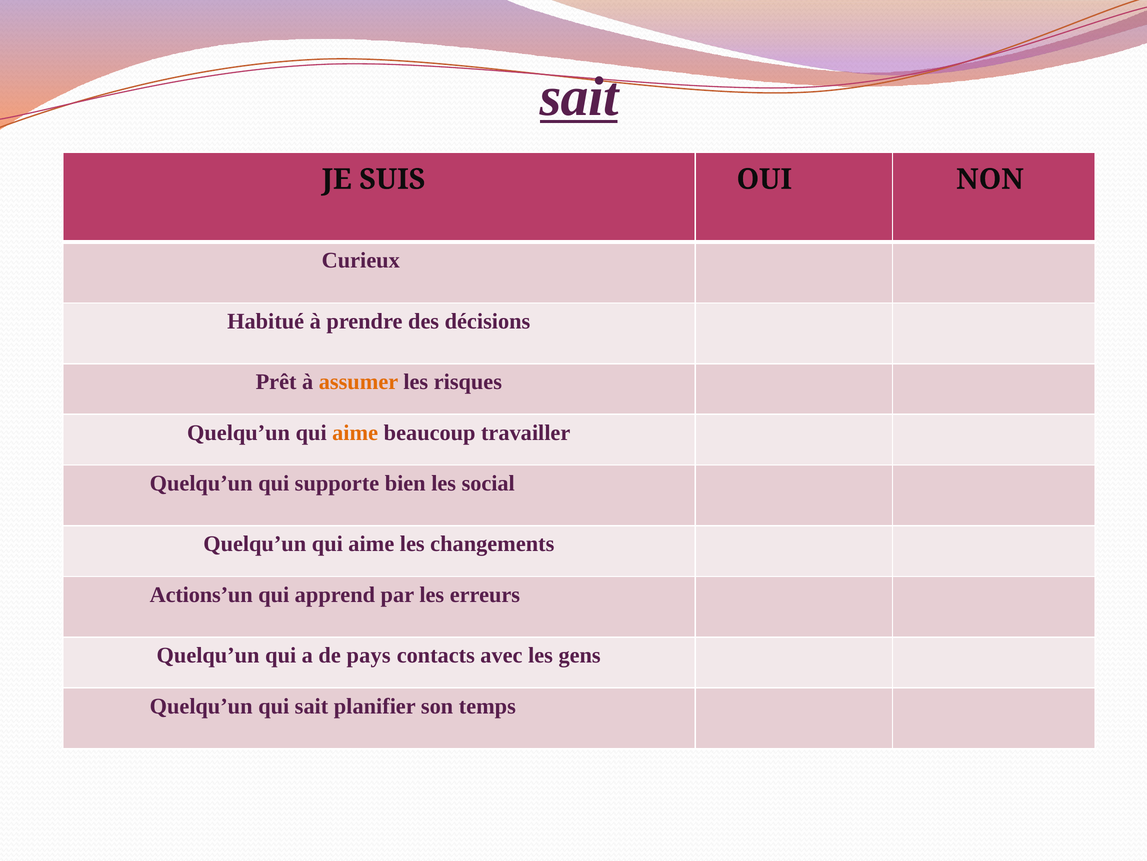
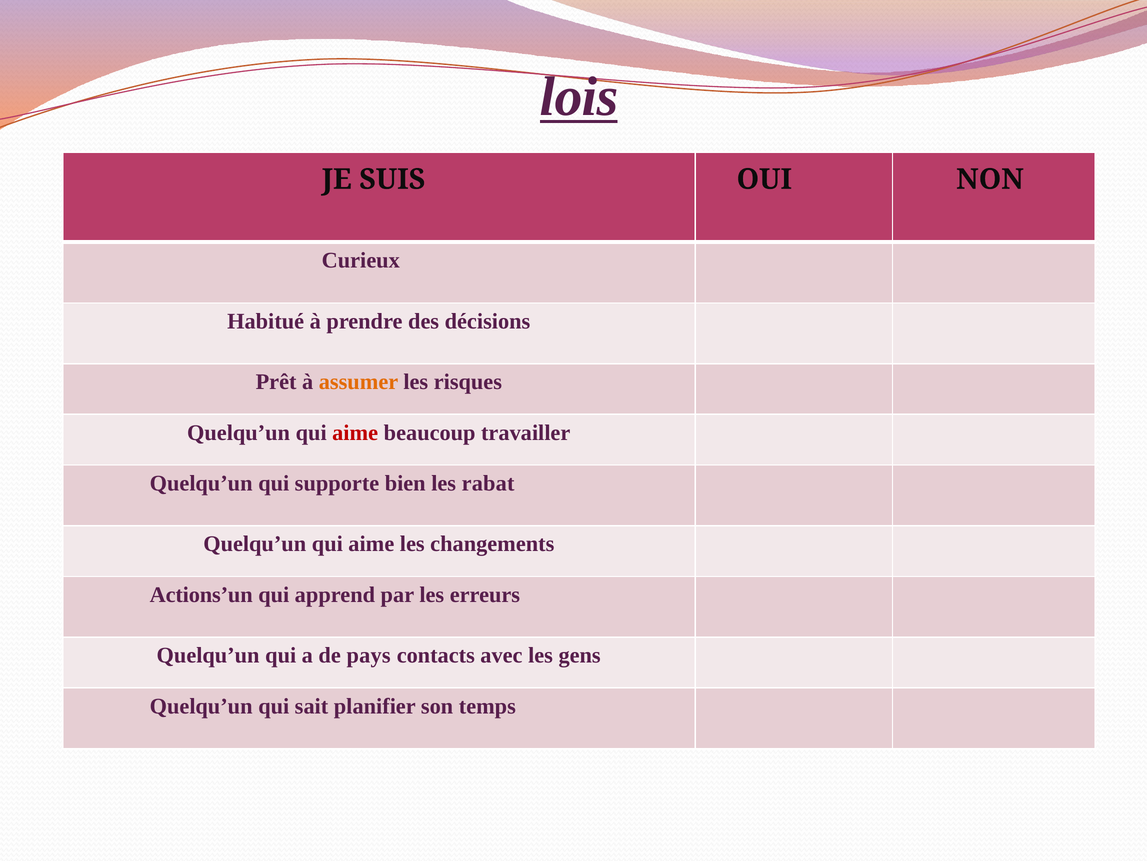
sait at (579, 97): sait -> lois
aime at (355, 432) colour: orange -> red
social: social -> rabat
